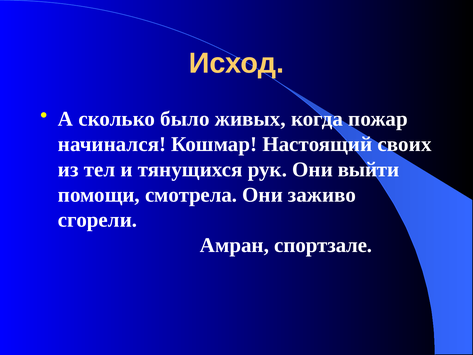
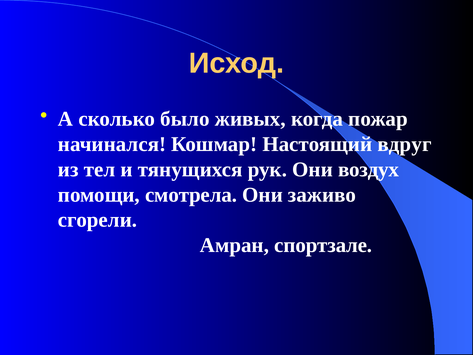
своих: своих -> вдруг
выйти: выйти -> воздух
